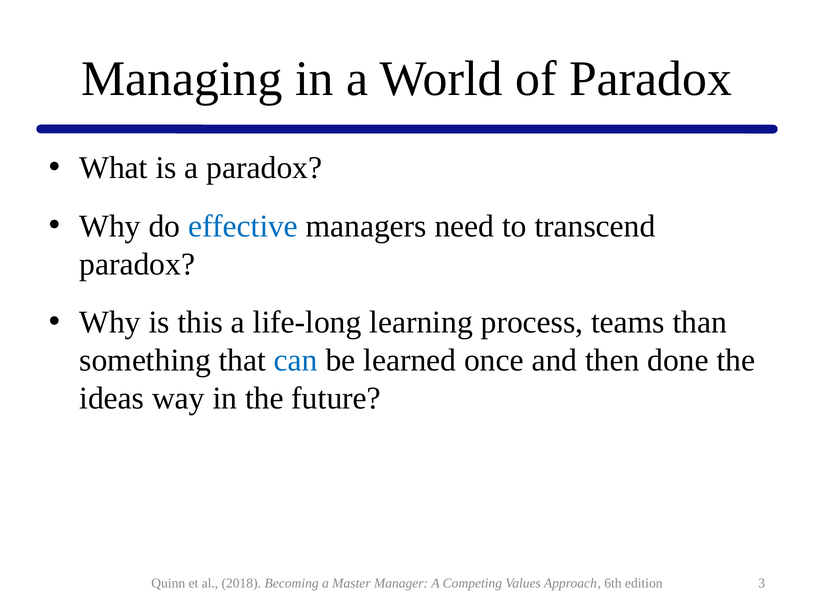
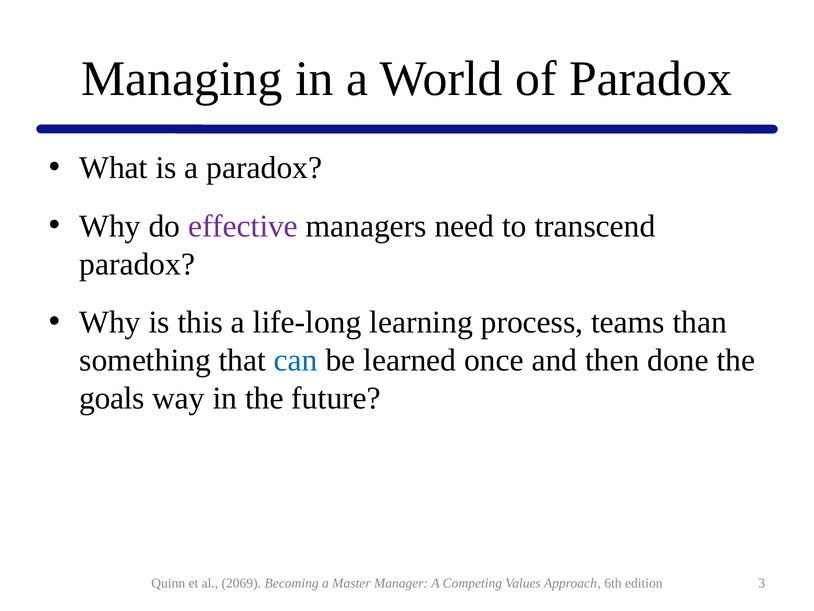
effective colour: blue -> purple
ideas: ideas -> goals
2018: 2018 -> 2069
